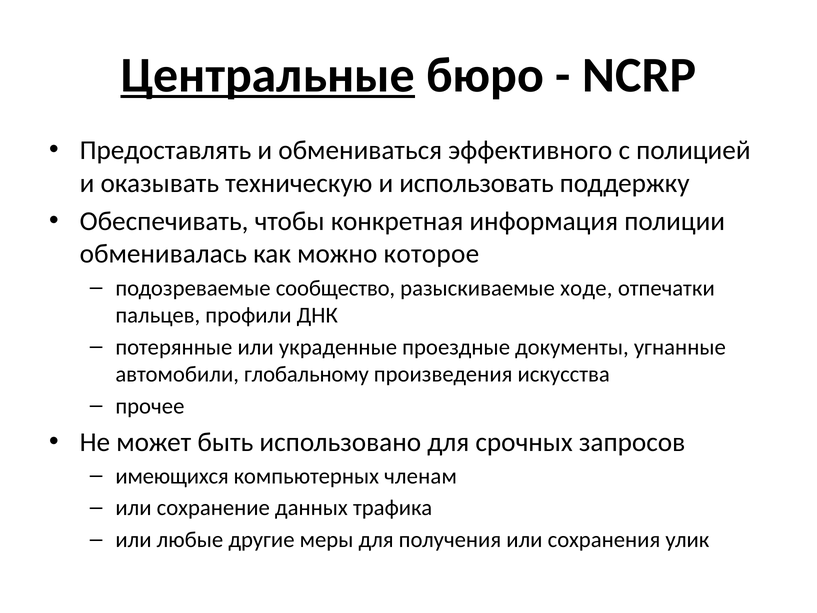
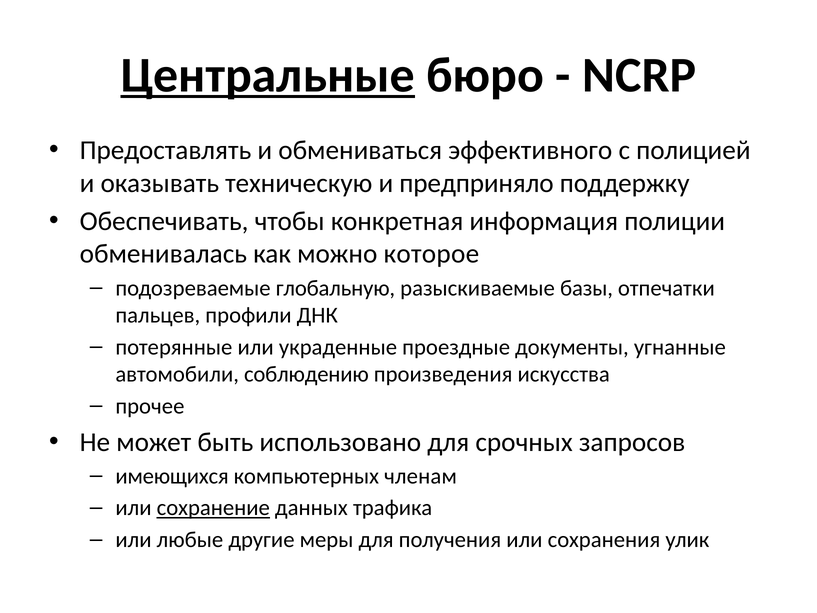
использовать: использовать -> предприняло
сообщество: сообщество -> глобальную
ходе: ходе -> базы
глобальному: глобальному -> соблюдению
сохранение underline: none -> present
